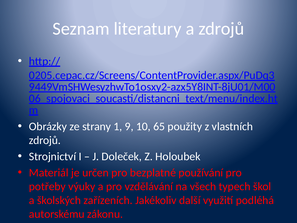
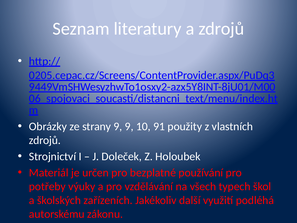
strany 1: 1 -> 9
65: 65 -> 91
